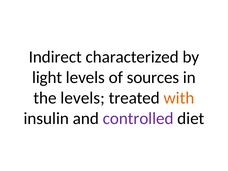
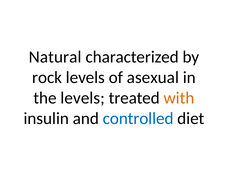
Indirect: Indirect -> Natural
light: light -> rock
sources: sources -> asexual
controlled colour: purple -> blue
